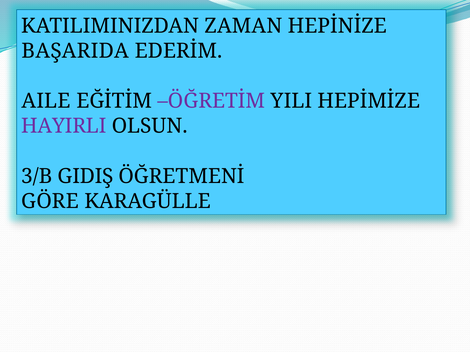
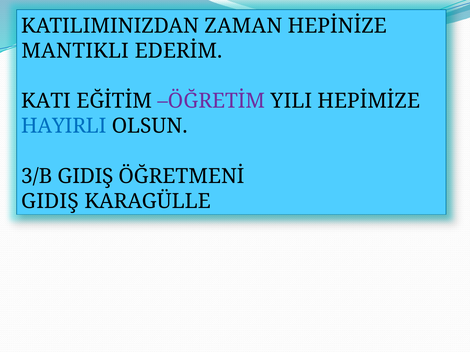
BAŞARIDA: BAŞARIDA -> MANTIKLI
AILE: AILE -> KATI
HAYIRLI colour: purple -> blue
GÖRE at (50, 201): GÖRE -> GIDIŞ
